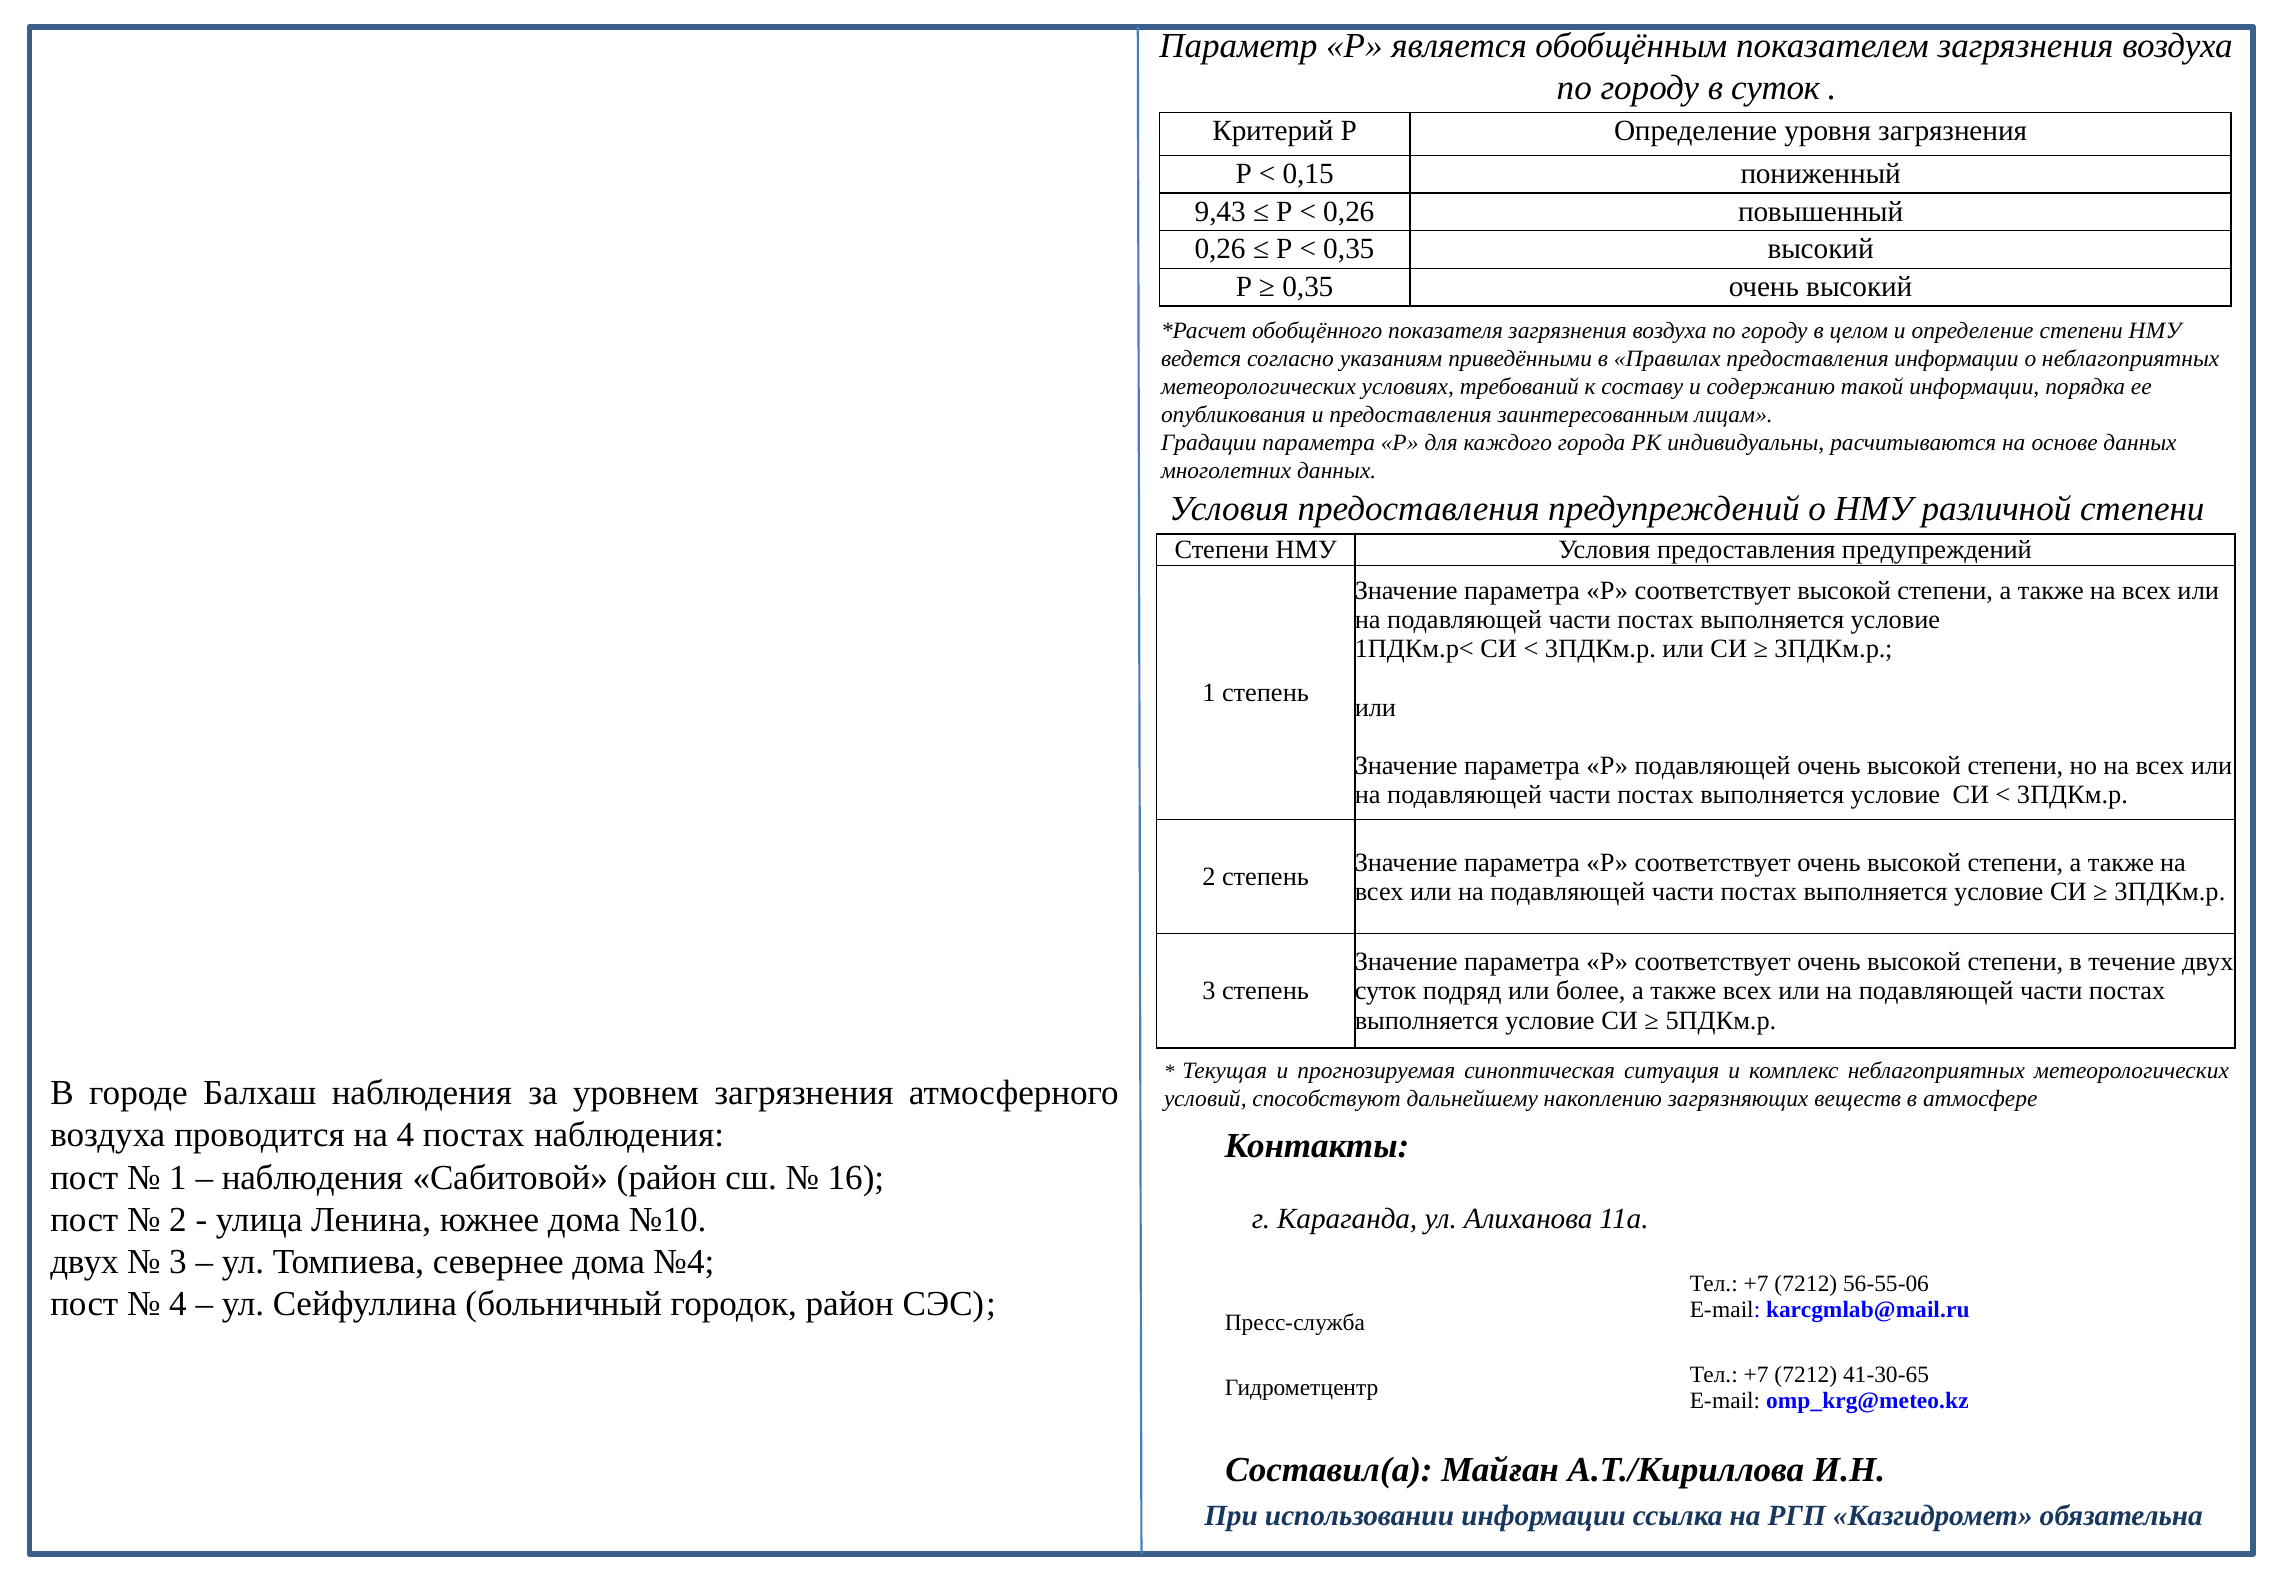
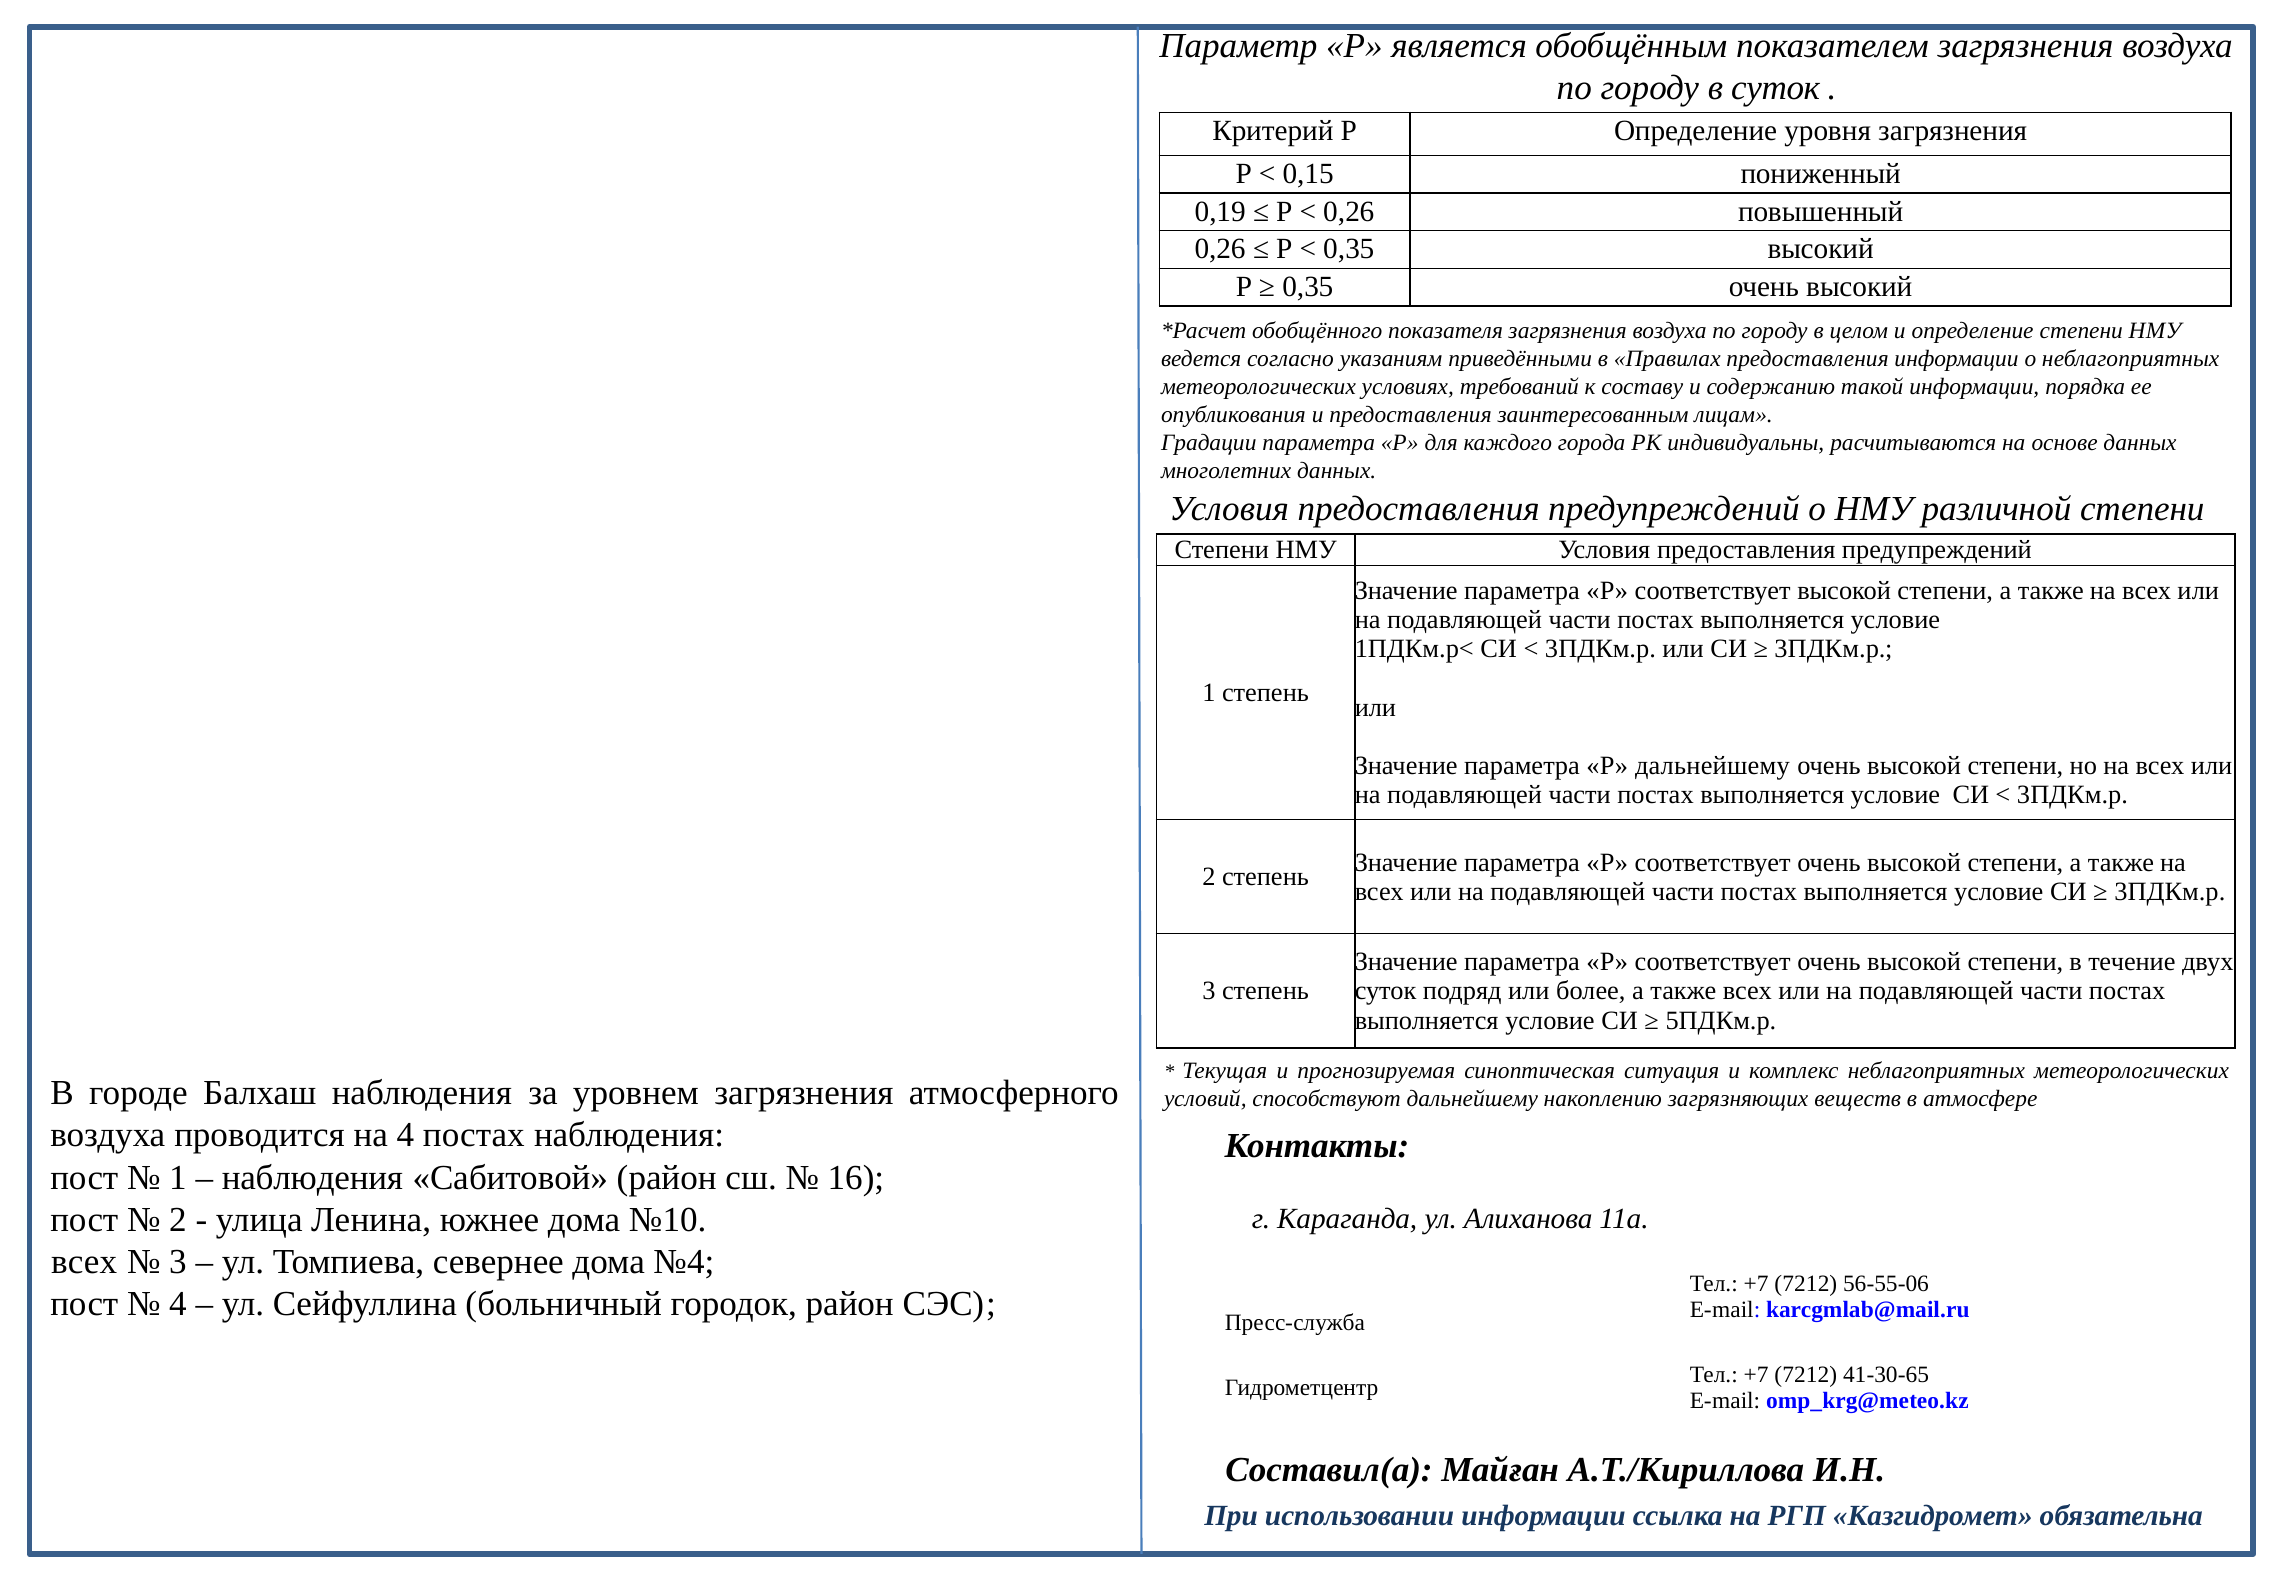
9,43: 9,43 -> 0,19
Р подавляющей: подавляющей -> дальнейшему
двух at (84, 1261): двух -> всех
